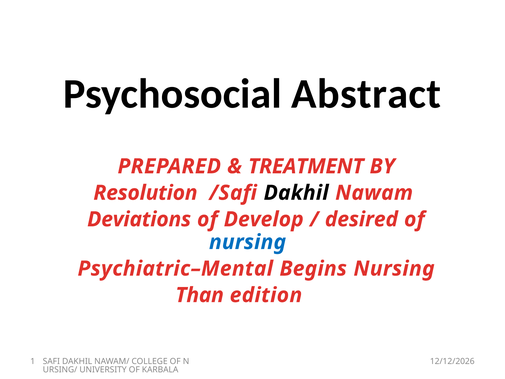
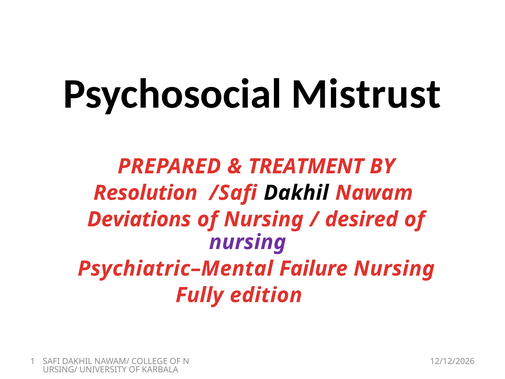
Abstract: Abstract -> Mistrust
Develop at (264, 219): Develop -> Nursing
nursing at (248, 242) colour: blue -> purple
Begins: Begins -> Failure
Than: Than -> Fully
